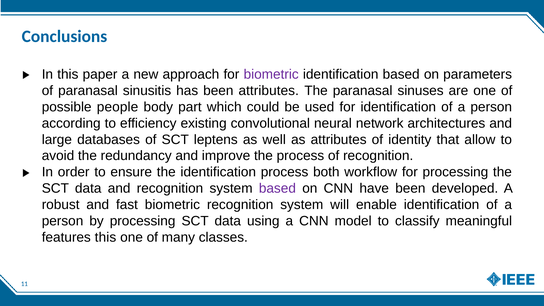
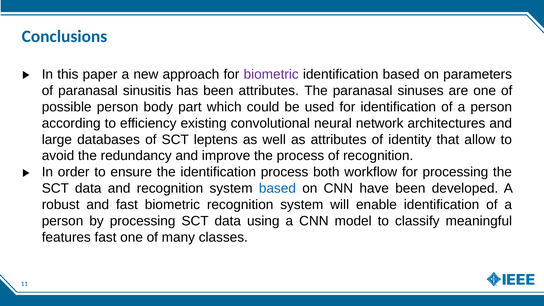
possible people: people -> person
based at (277, 188) colour: purple -> blue
features this: this -> fast
